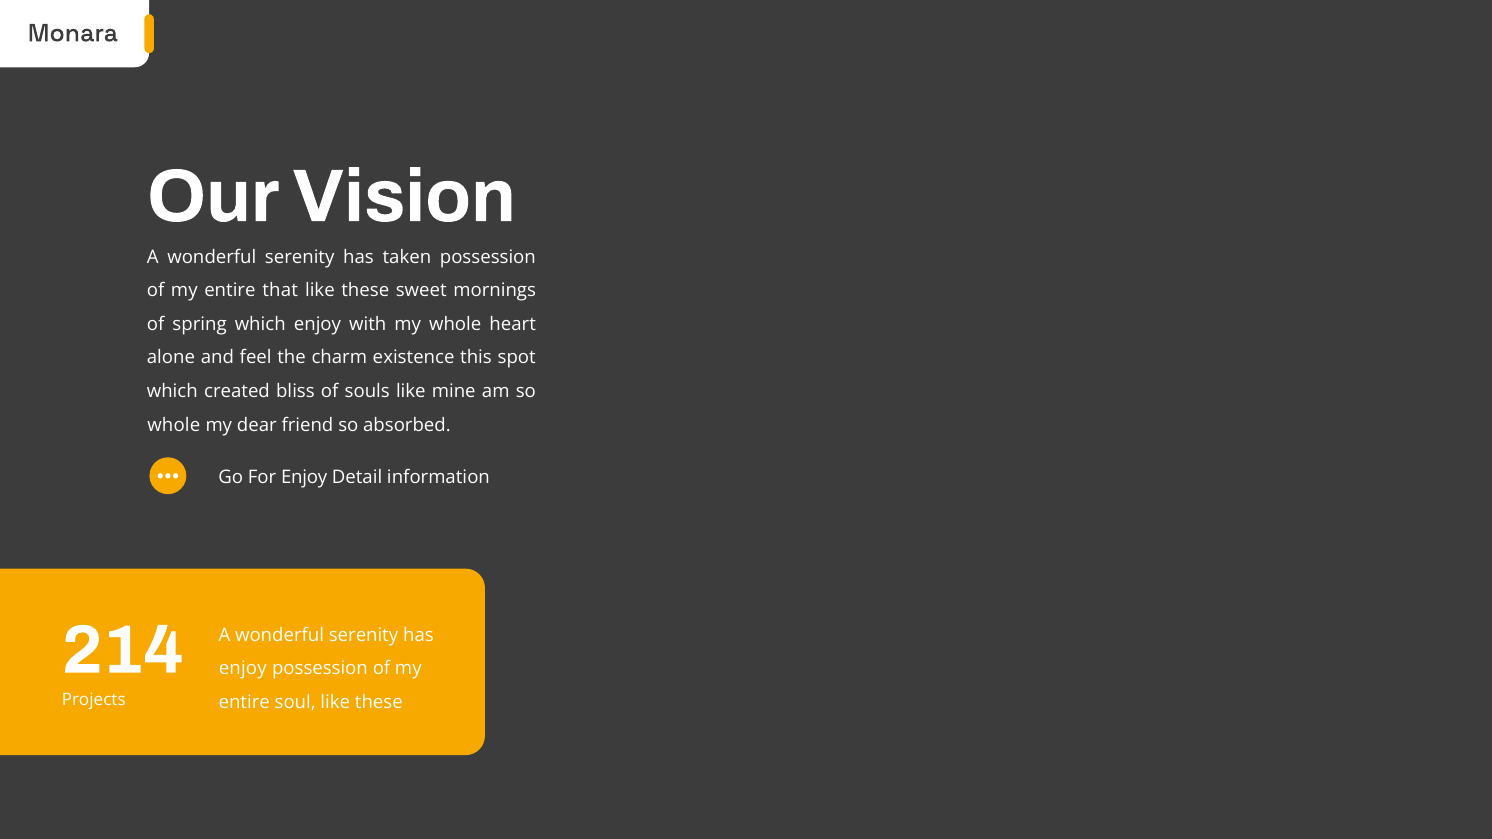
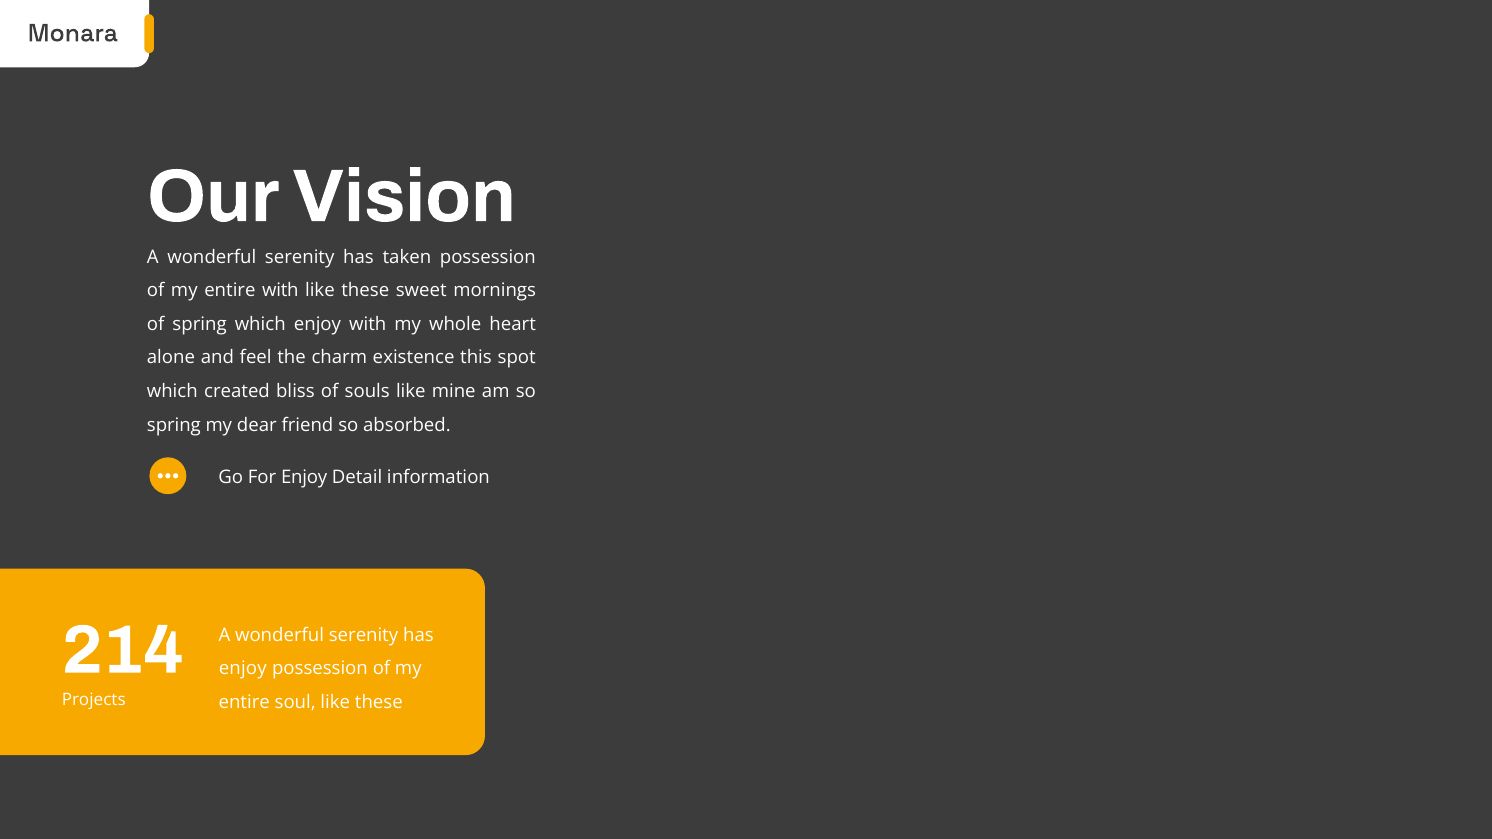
entire that: that -> with
whole at (174, 425): whole -> spring
